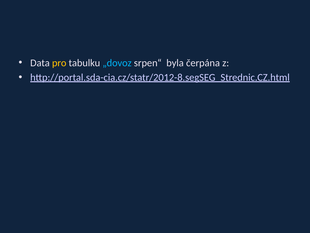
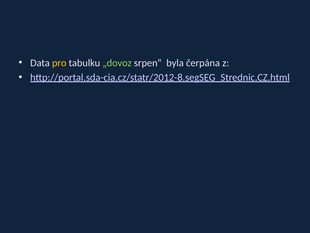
„dovoz colour: light blue -> light green
